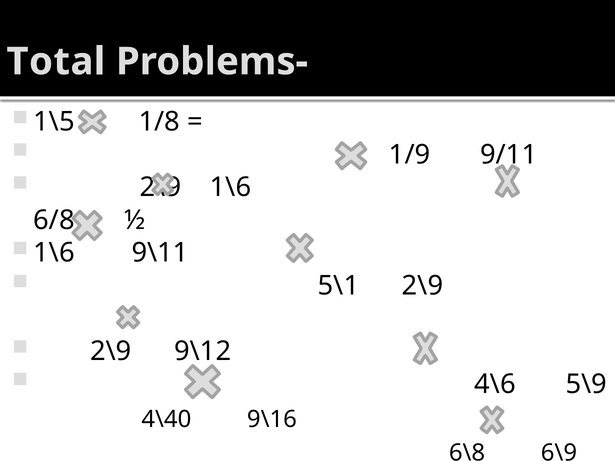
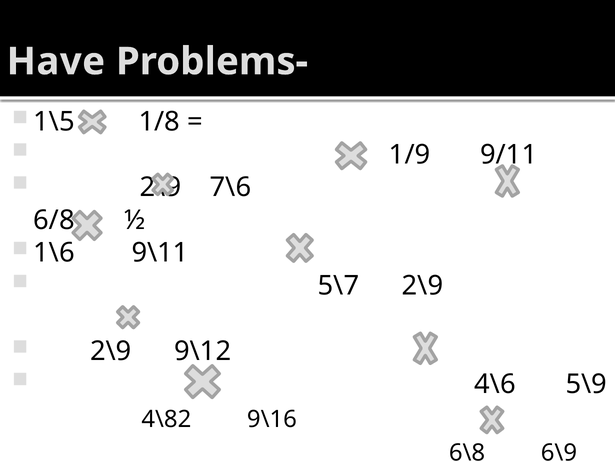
Total: Total -> Have
1\6 at (230, 187): 1\6 -> 7\6
5\1: 5\1 -> 5\7
4\40: 4\40 -> 4\82
